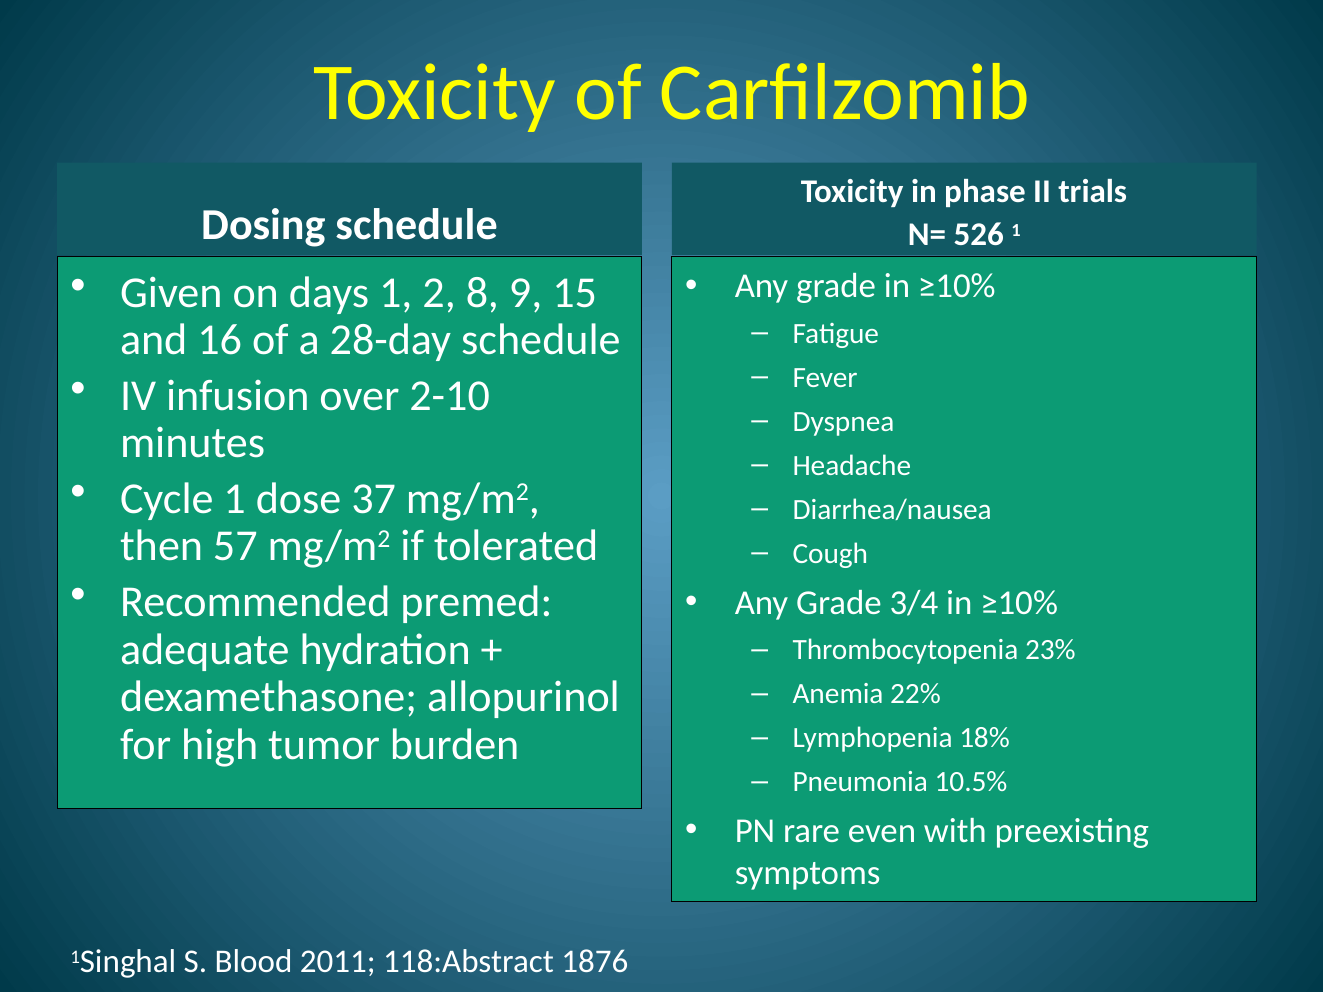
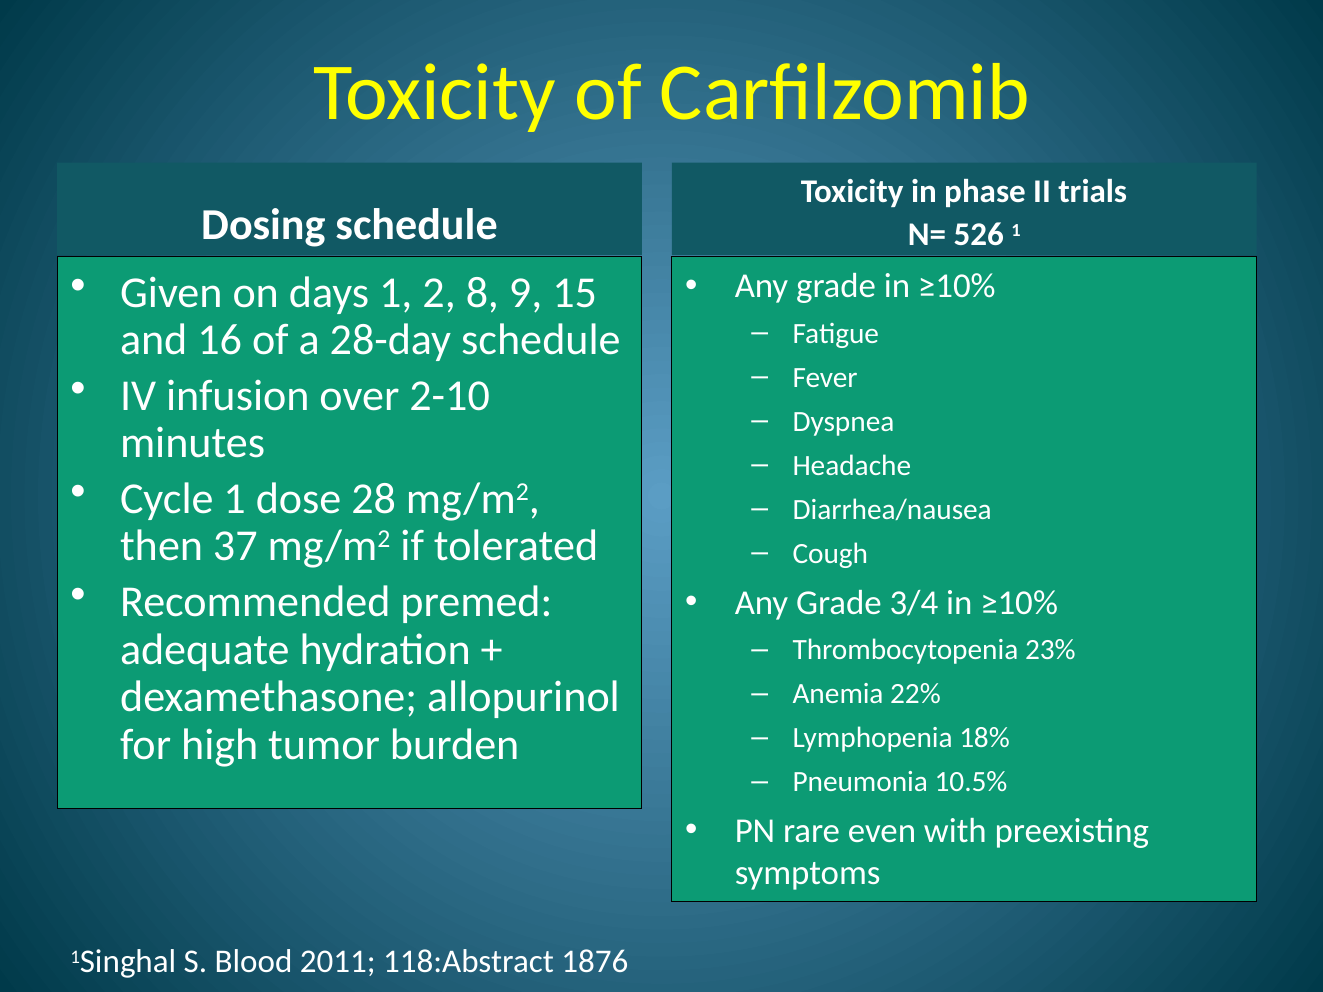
37: 37 -> 28
57: 57 -> 37
